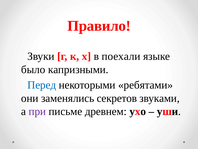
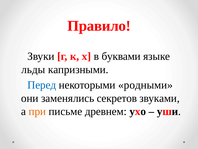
поехали: поехали -> буквами
было: было -> льды
ребятами: ребятами -> родными
при colour: purple -> orange
